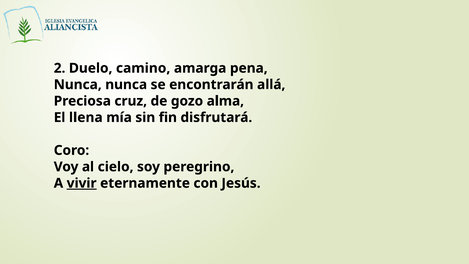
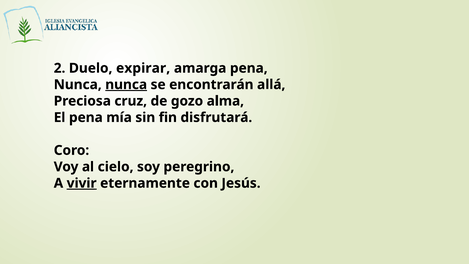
camino: camino -> expirar
nunca at (126, 85) underline: none -> present
El llena: llena -> pena
